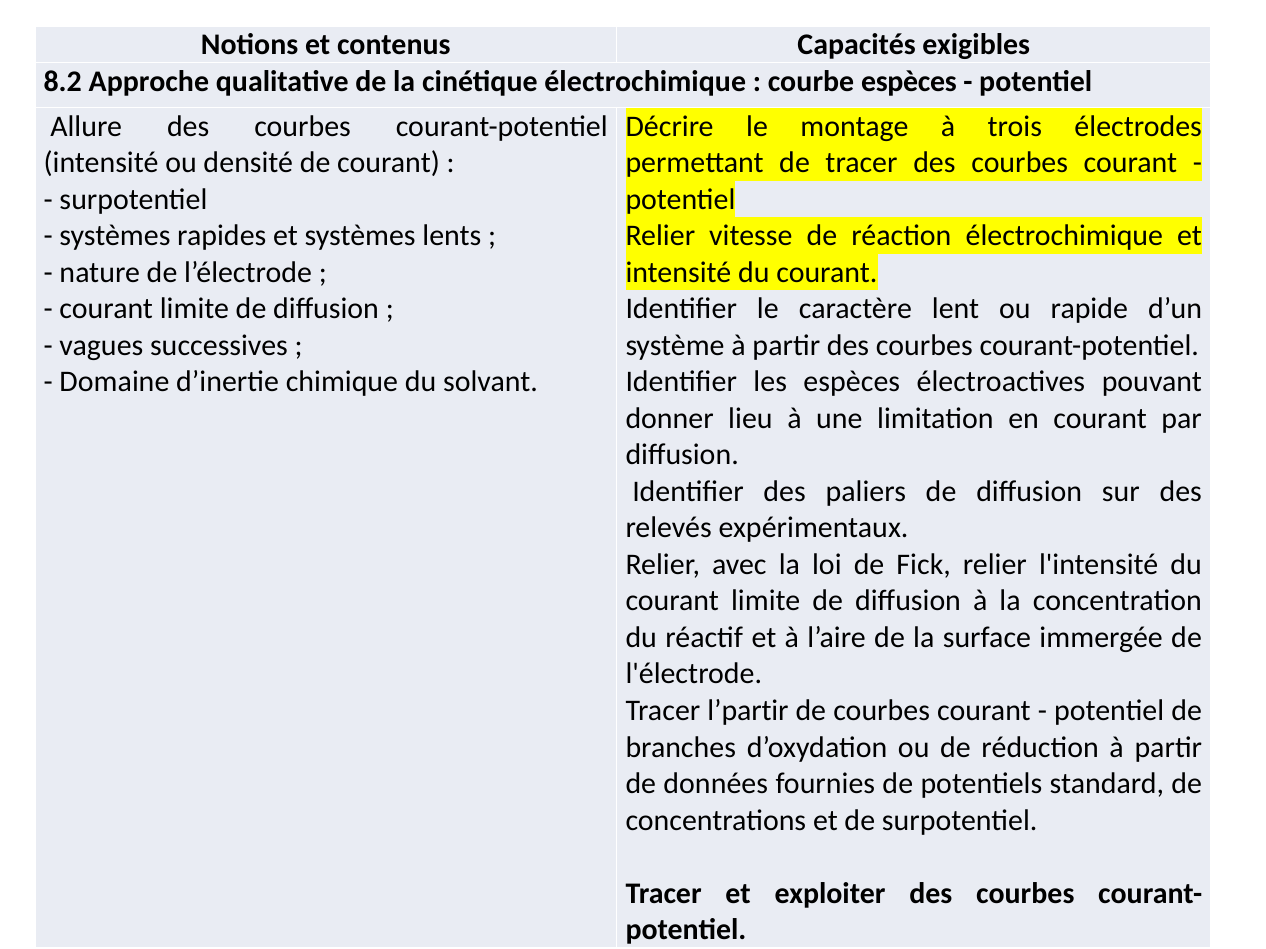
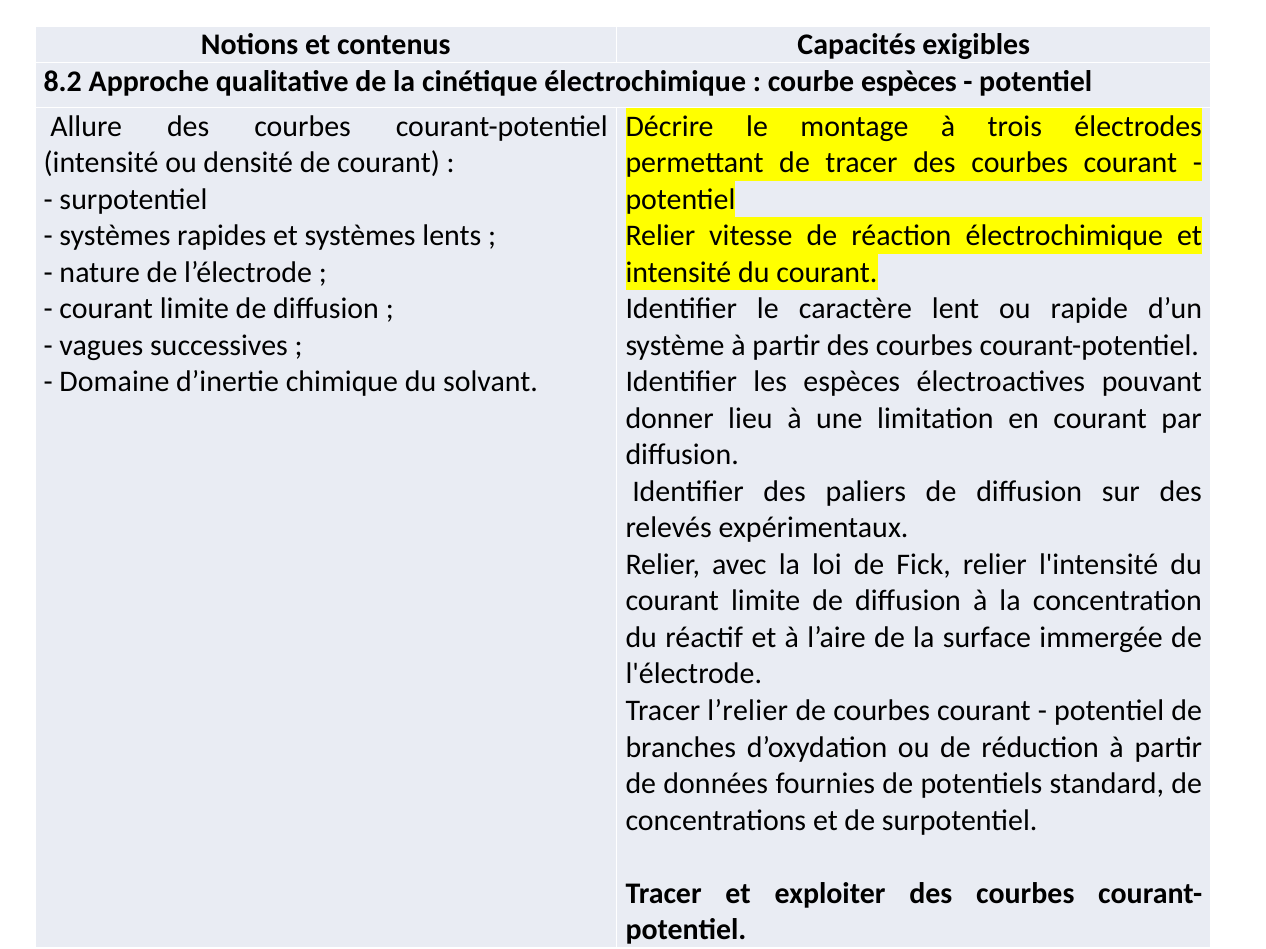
l’partir: l’partir -> l’relier
